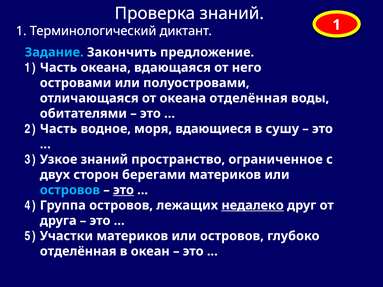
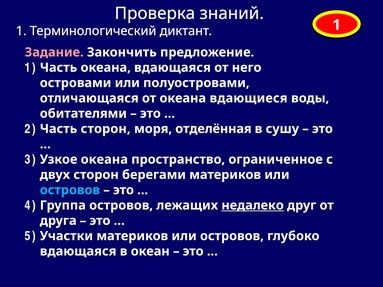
Задание colour: light blue -> pink
океана отделённая: отделённая -> вдающиеся
Часть водное: водное -> сторон
вдающиеся: вдающиеся -> отделённая
Узкое знаний: знаний -> океана
это at (123, 190) underline: present -> none
отделённая at (78, 251): отделённая -> вдающаяся
